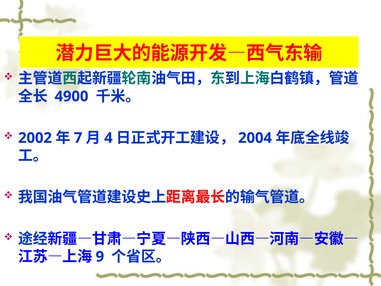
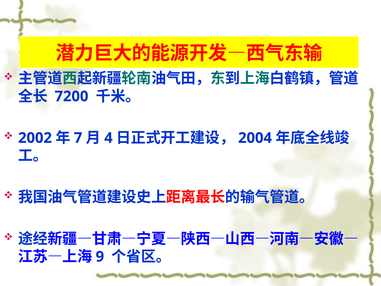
4900: 4900 -> 7200
